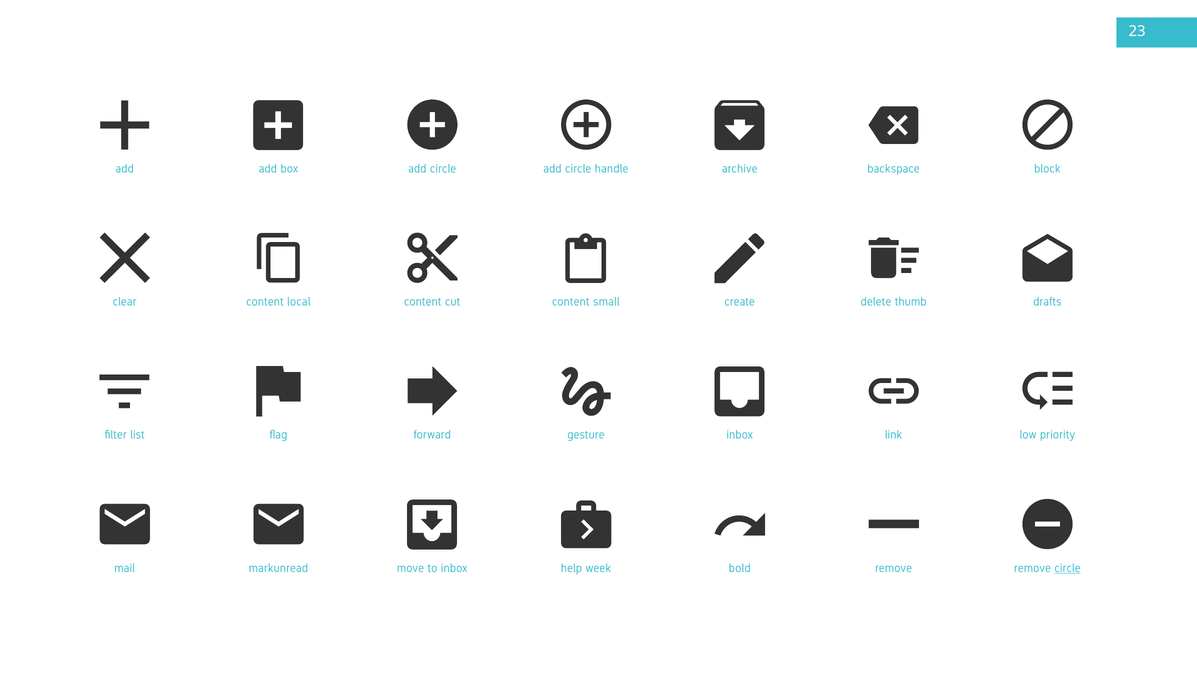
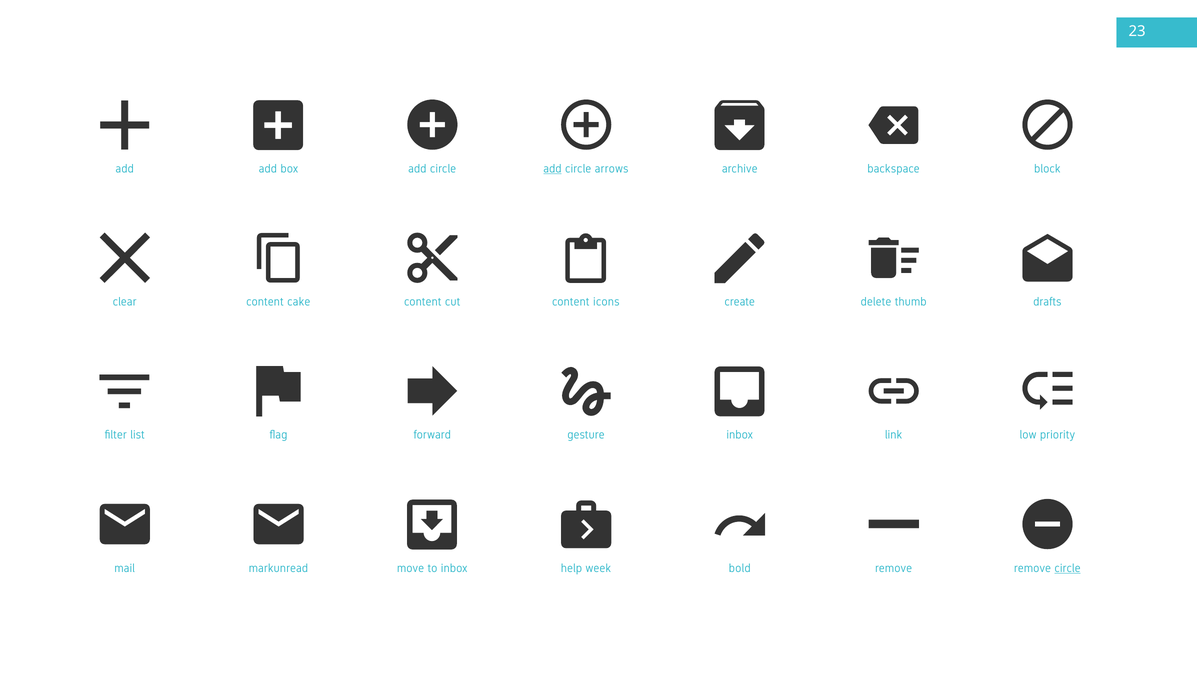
add at (552, 169) underline: none -> present
handle: handle -> arrows
local: local -> cake
small: small -> icons
